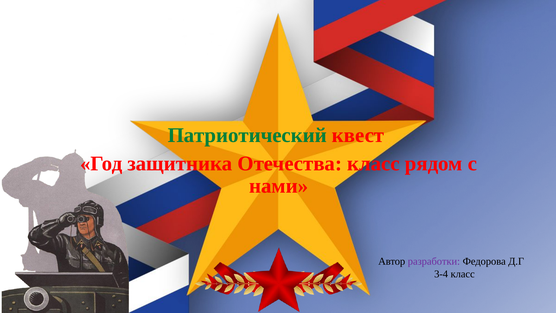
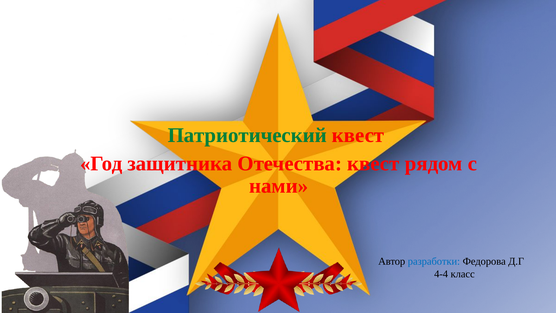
Отечества класс: класс -> квест
разработки colour: purple -> blue
3-4: 3-4 -> 4-4
